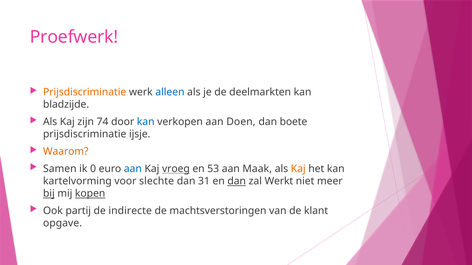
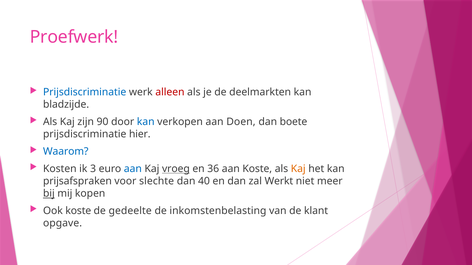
Prijsdiscriminatie at (85, 92) colour: orange -> blue
alleen colour: blue -> red
74: 74 -> 90
ijsje: ijsje -> hier
Waarom colour: orange -> blue
Samen: Samen -> Kosten
0: 0 -> 3
53: 53 -> 36
aan Maak: Maak -> Koste
kartelvorming: kartelvorming -> prijsafspraken
31: 31 -> 40
dan at (237, 181) underline: present -> none
kopen underline: present -> none
Ook partij: partij -> koste
indirecte: indirecte -> gedeelte
machtsverstoringen: machtsverstoringen -> inkomstenbelasting
